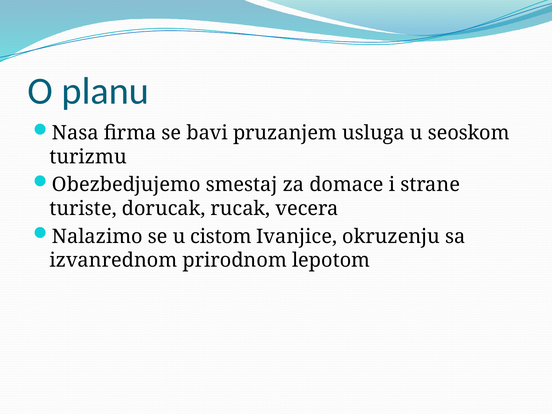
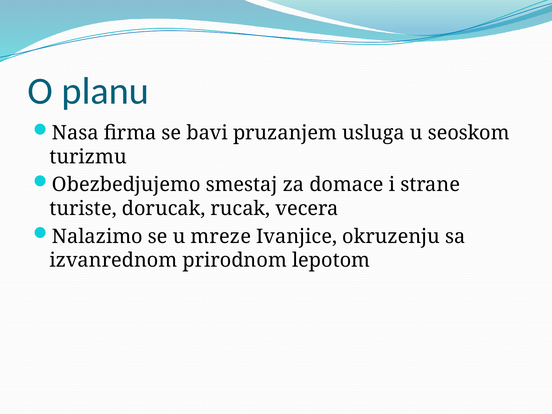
cistom: cistom -> mreze
